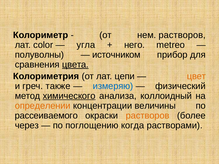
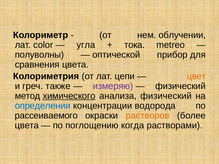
нем растворов: растворов -> облучении
него: него -> тока
источником: источником -> оптической
цвета at (75, 65) underline: present -> none
измеряю colour: blue -> purple
анализа коллоидный: коллоидный -> физический
определении colour: orange -> blue
величины: величины -> водорода
через at (27, 126): через -> цвета
